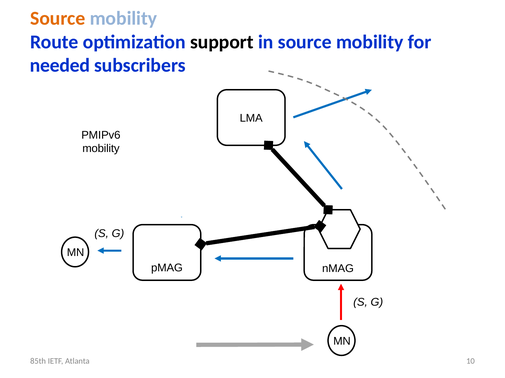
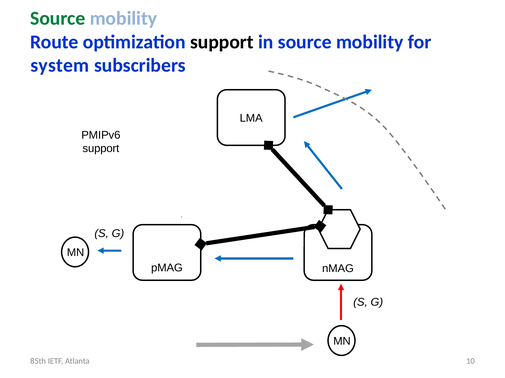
Source at (58, 18) colour: orange -> green
needed: needed -> system
mobility at (101, 149): mobility -> support
